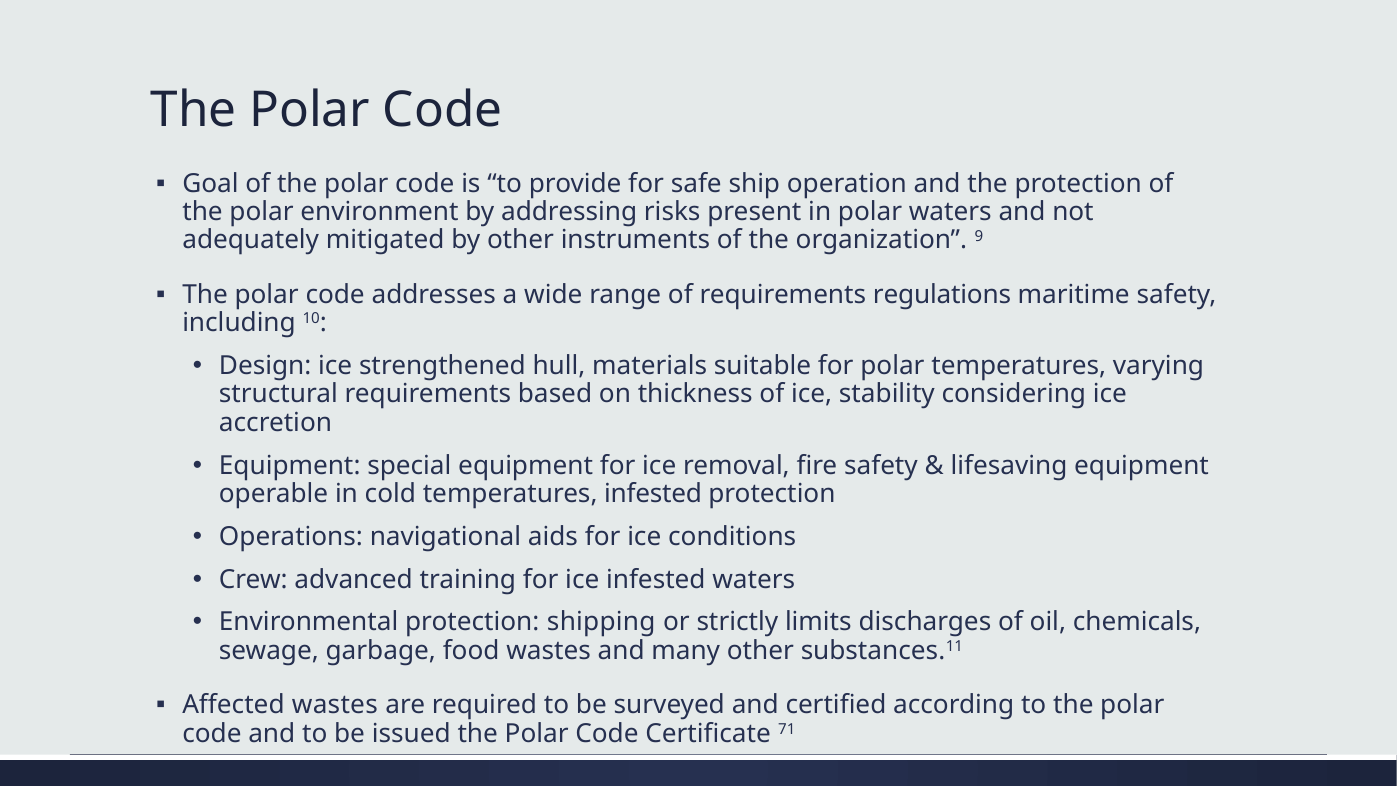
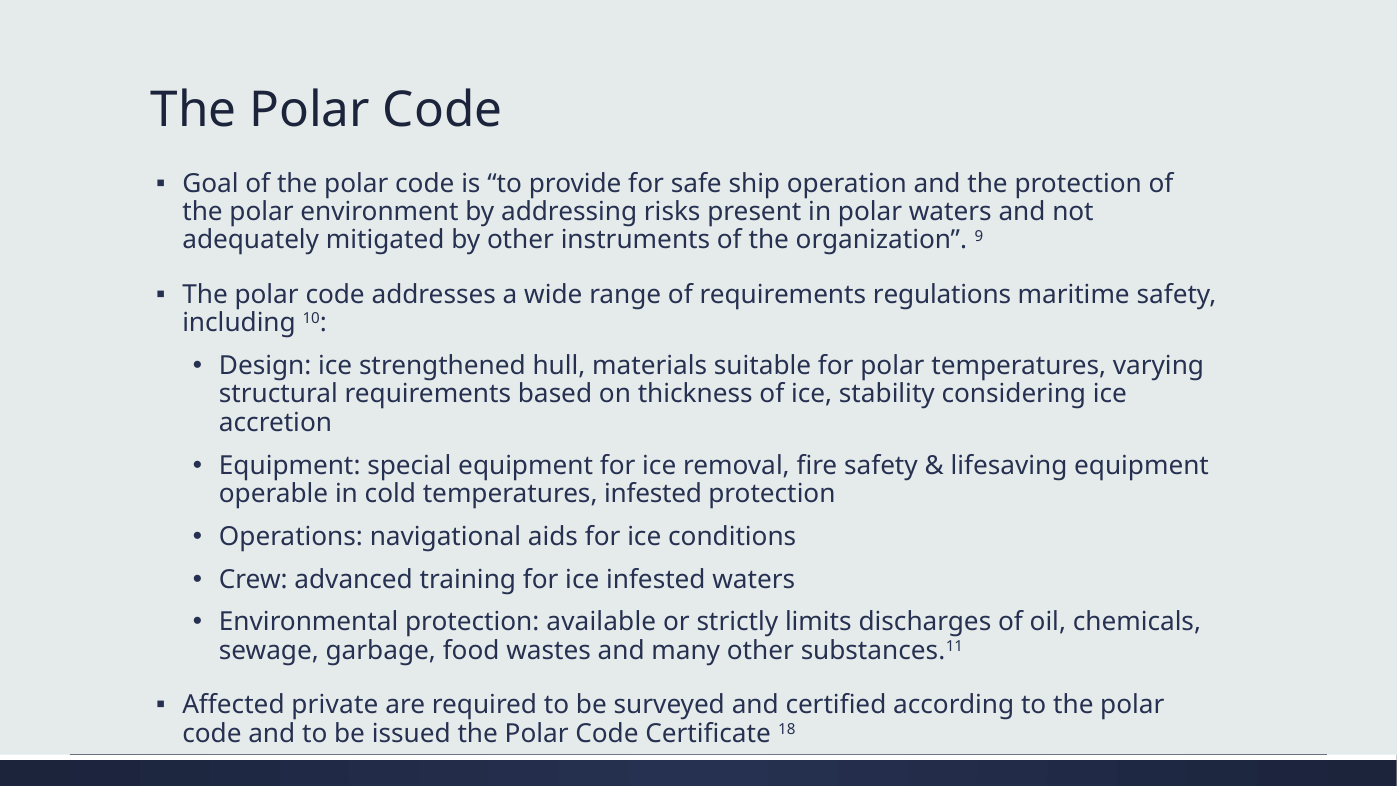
shipping: shipping -> available
Affected wastes: wastes -> private
71: 71 -> 18
